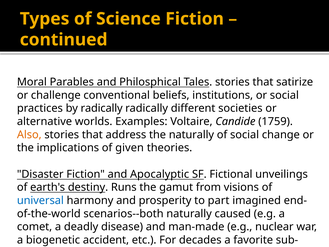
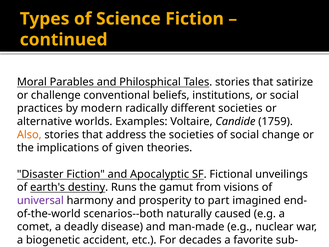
by radically: radically -> modern
the naturally: naturally -> societies
universal colour: blue -> purple
